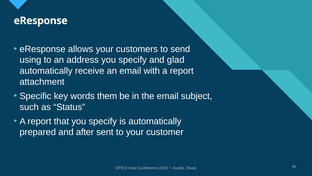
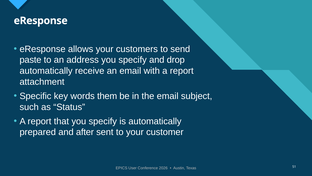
using: using -> paste
glad: glad -> drop
